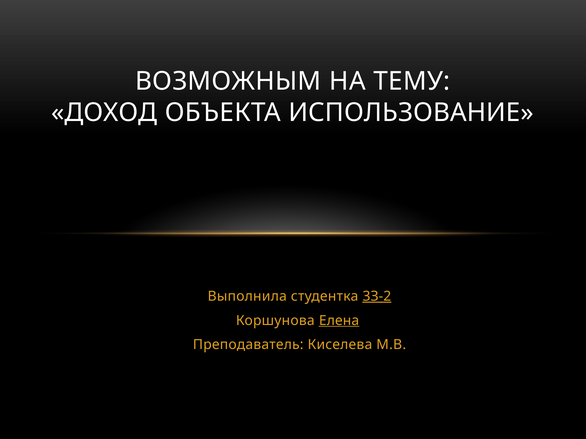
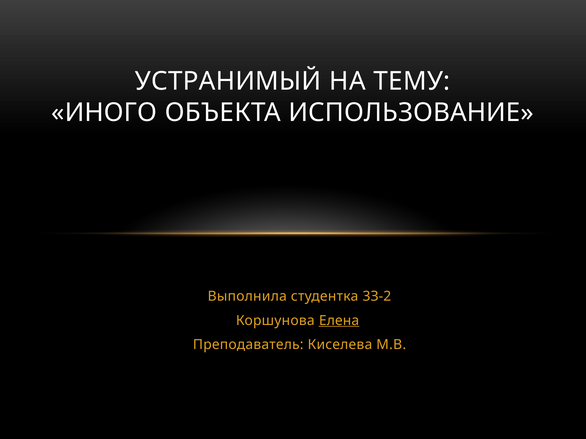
ВОЗМОЖНЫМ: ВОЗМОЖНЫМ -> УСТРАНИМЫЙ
ДОХОД: ДОХОД -> ИНОГО
3З-2 underline: present -> none
